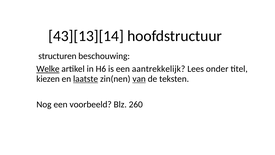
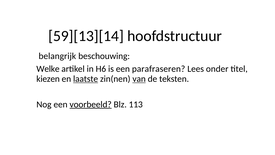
43][13][14: 43][13][14 -> 59][13][14
structuren: structuren -> belangrijk
Welke underline: present -> none
aantrekkelijk: aantrekkelijk -> parafraseren
voorbeeld underline: none -> present
260: 260 -> 113
